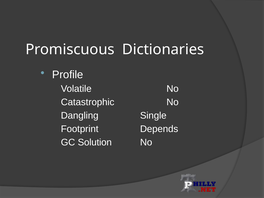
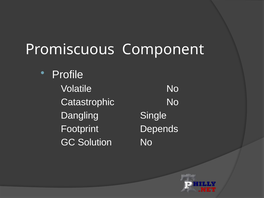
Dictionaries: Dictionaries -> Component
